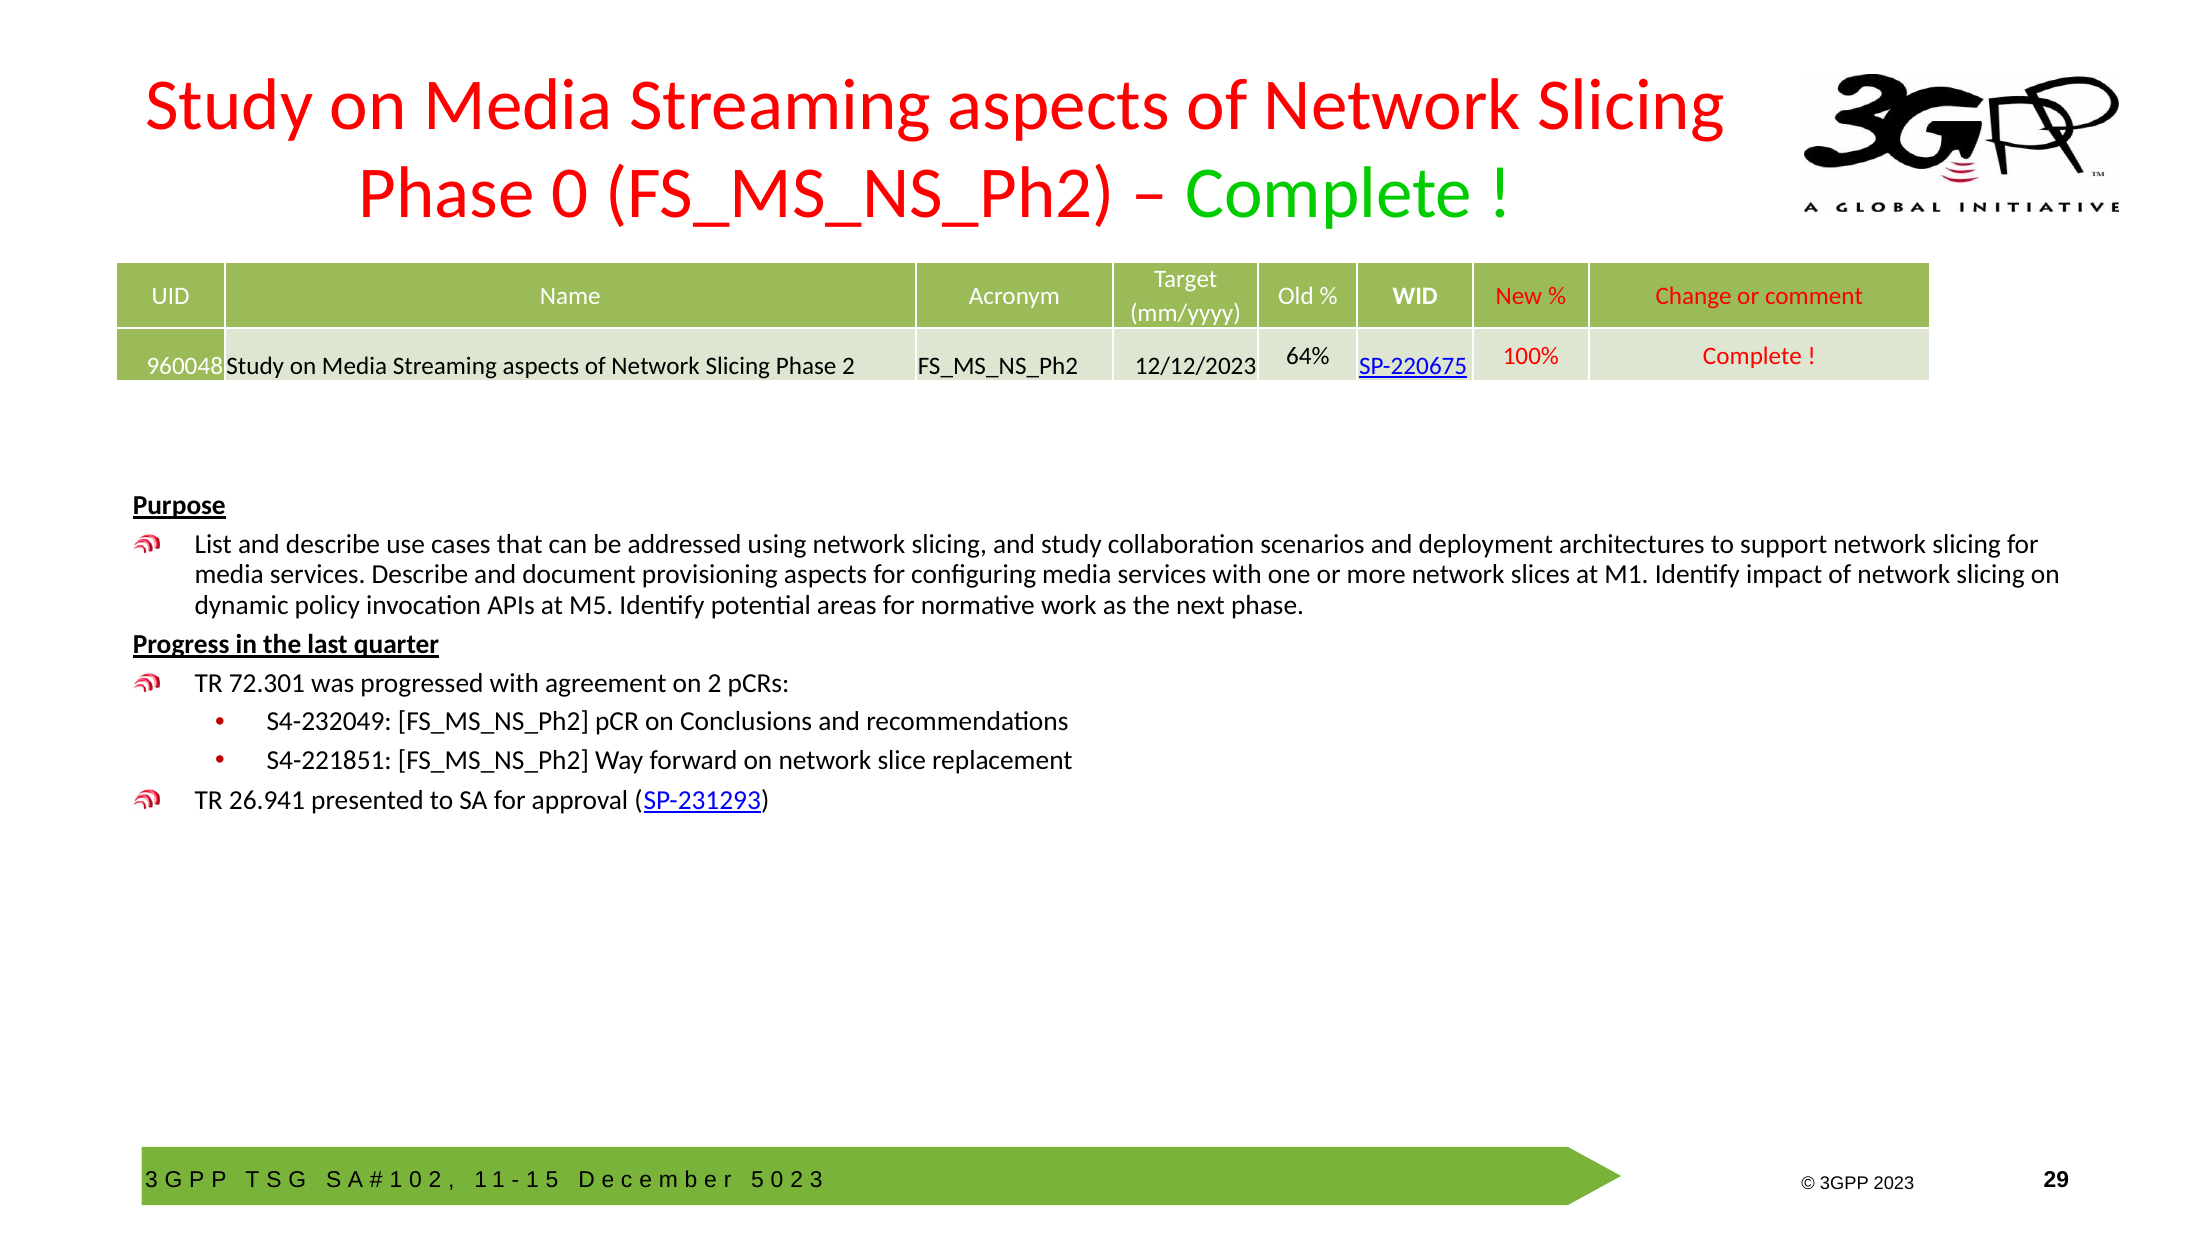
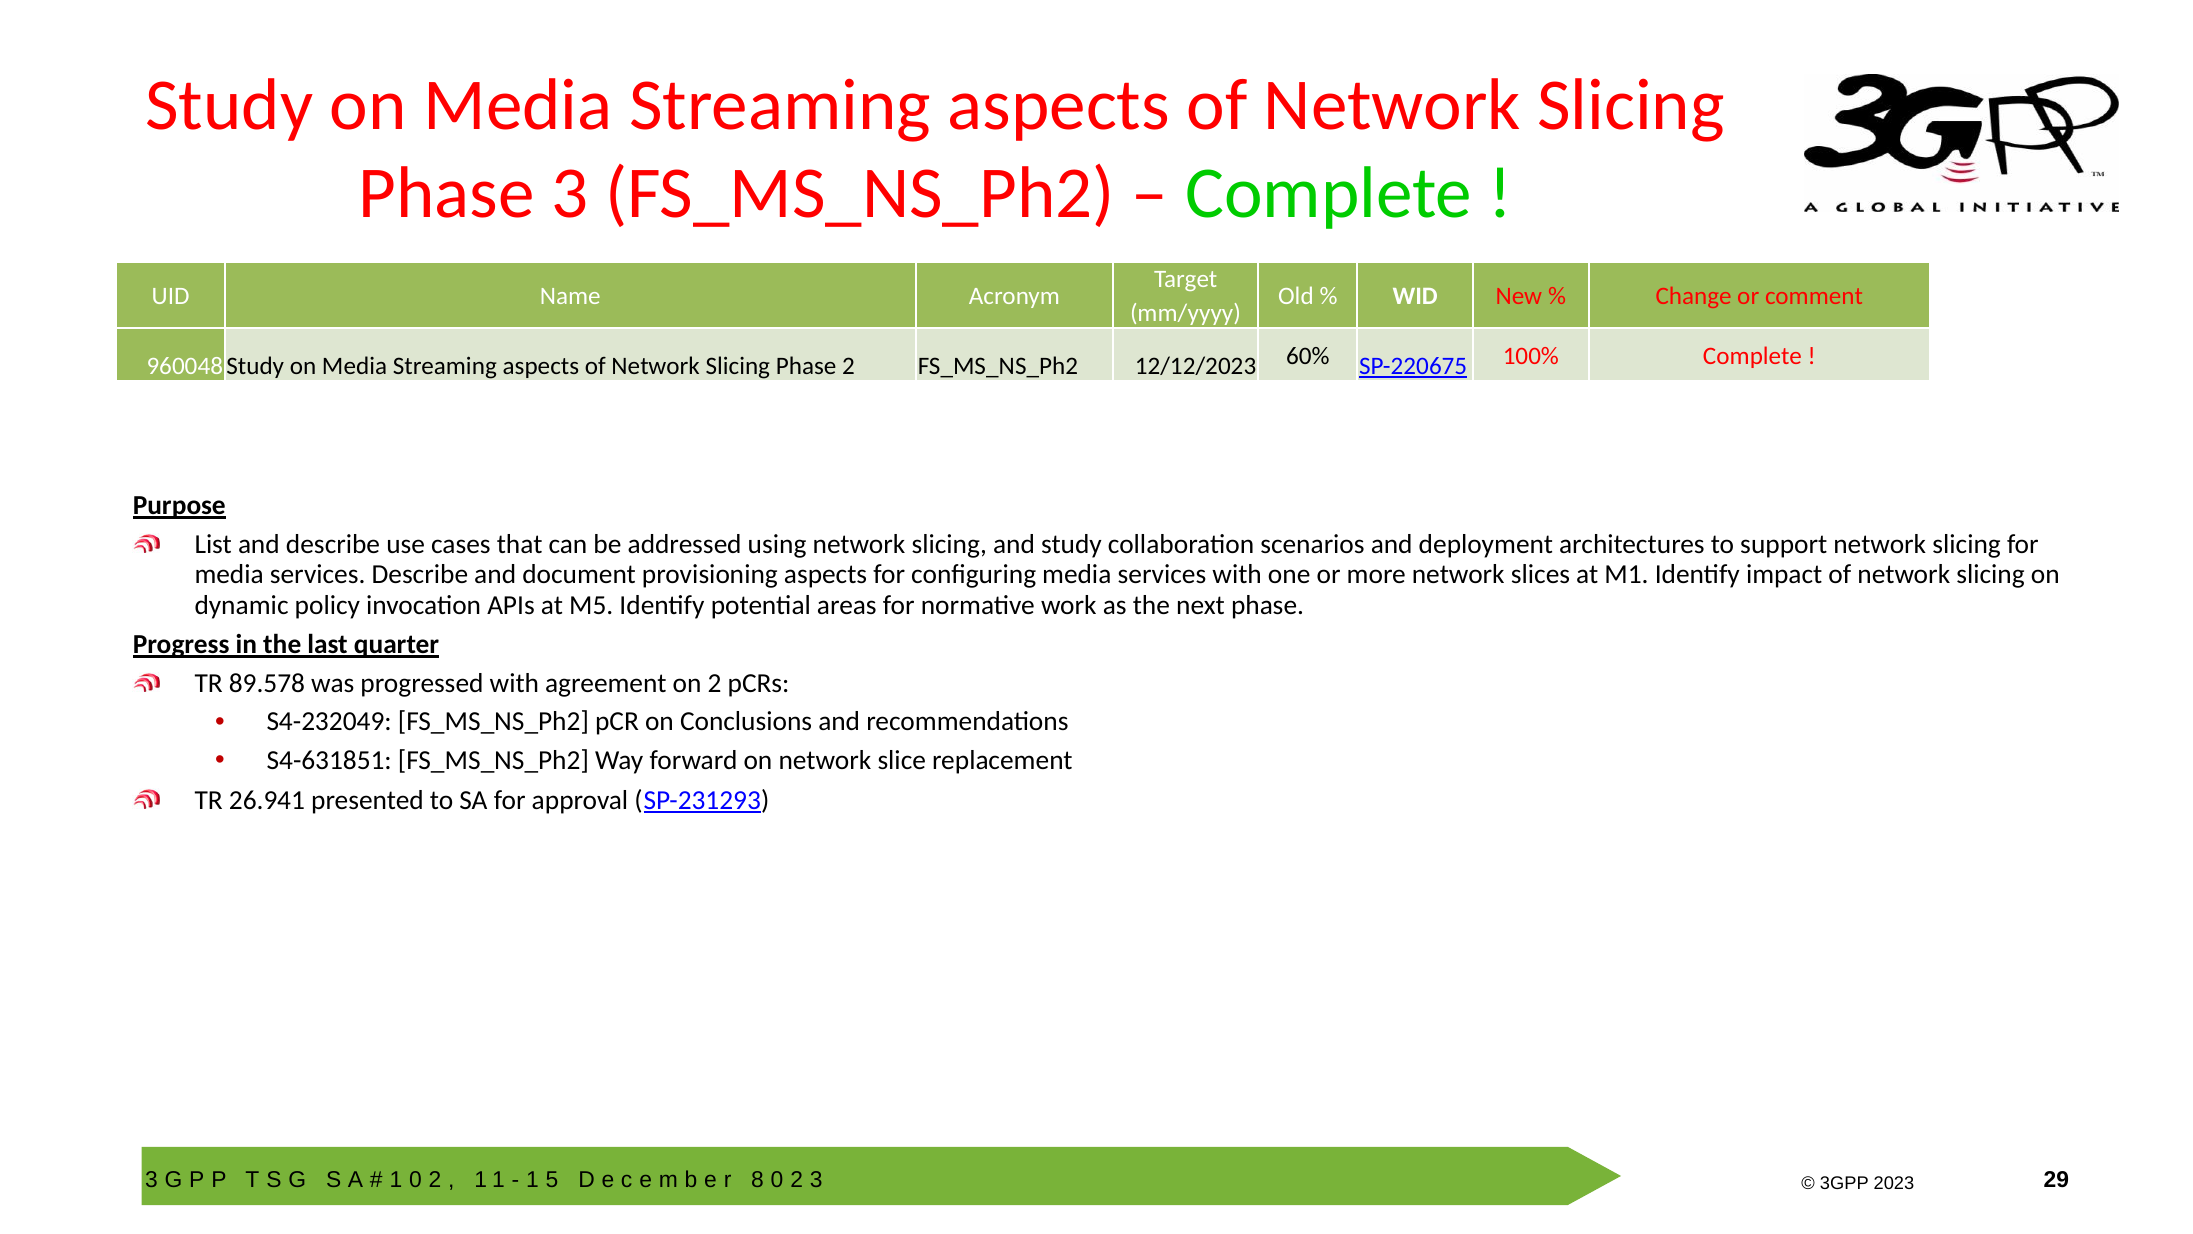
Phase 0: 0 -> 3
64%: 64% -> 60%
72.301: 72.301 -> 89.578
S4-221851: S4-221851 -> S4-631851
5 at (757, 1180): 5 -> 8
